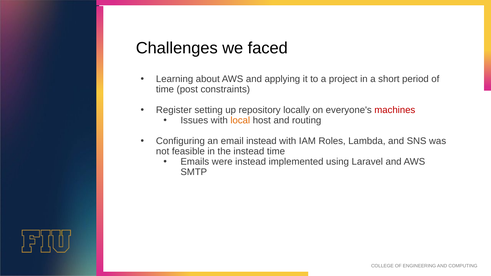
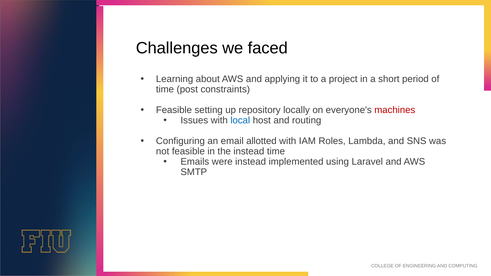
Register at (174, 110): Register -> Feasible
local colour: orange -> blue
email instead: instead -> allotted
